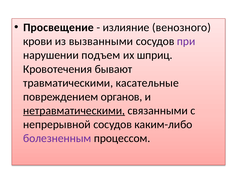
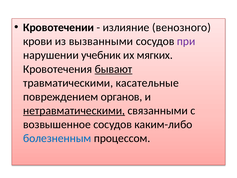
Просвещение: Просвещение -> Кровотечении
подъем: подъем -> учебник
шприц: шприц -> мягких
бывают underline: none -> present
непрерывной: непрерывной -> возвышенное
болезненным colour: purple -> blue
